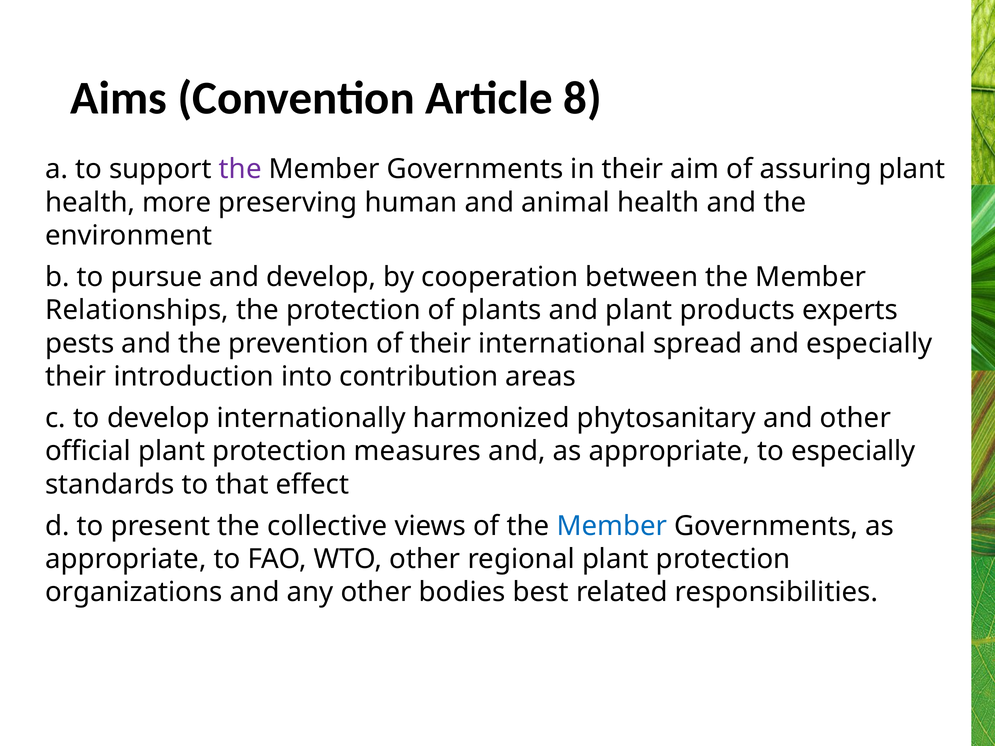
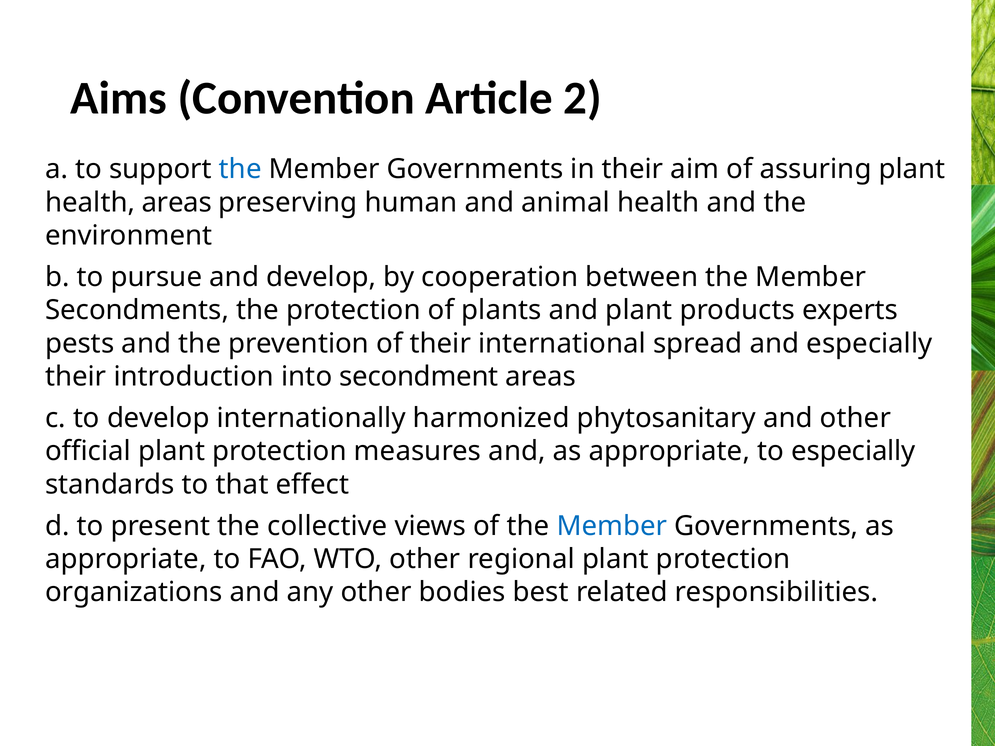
8: 8 -> 2
the at (240, 169) colour: purple -> blue
health more: more -> areas
Relationships: Relationships -> Secondments
contribution: contribution -> secondment
